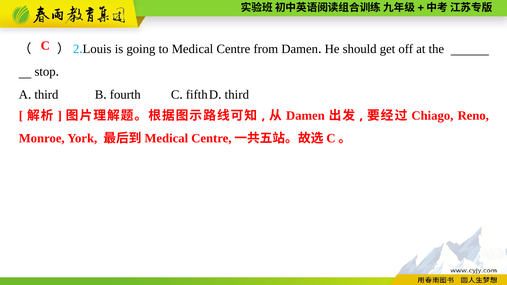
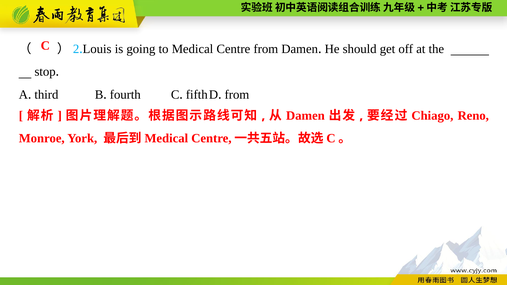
third at (237, 95): third -> from
